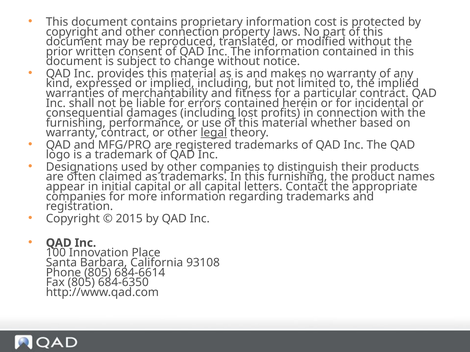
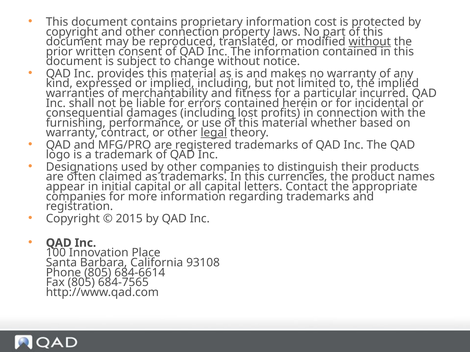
without at (370, 42) underline: none -> present
particular contract: contract -> incurred
this furnishing: furnishing -> currencies
684-6350: 684-6350 -> 684-7565
